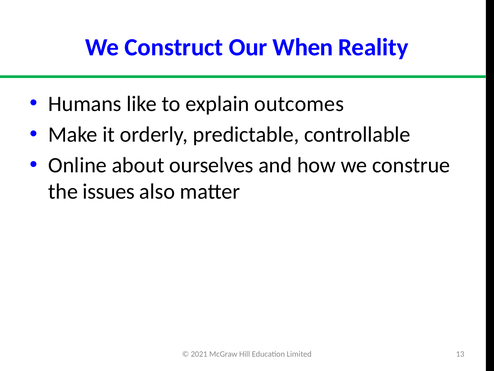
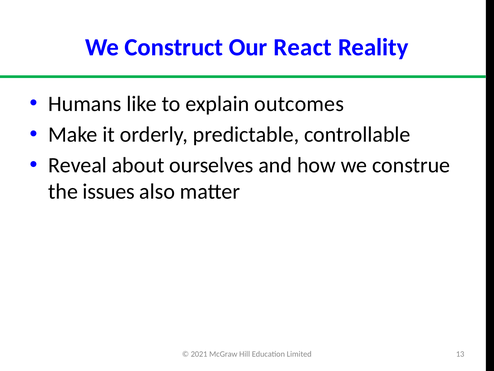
When: When -> React
Online: Online -> Reveal
